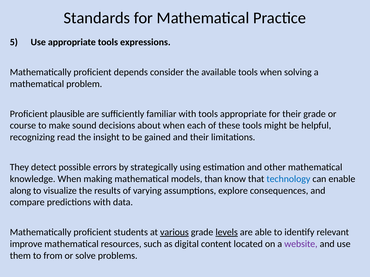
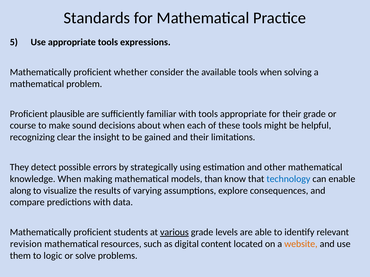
depends: depends -> whether
read: read -> clear
levels underline: present -> none
improve: improve -> revision
website colour: purple -> orange
from: from -> logic
